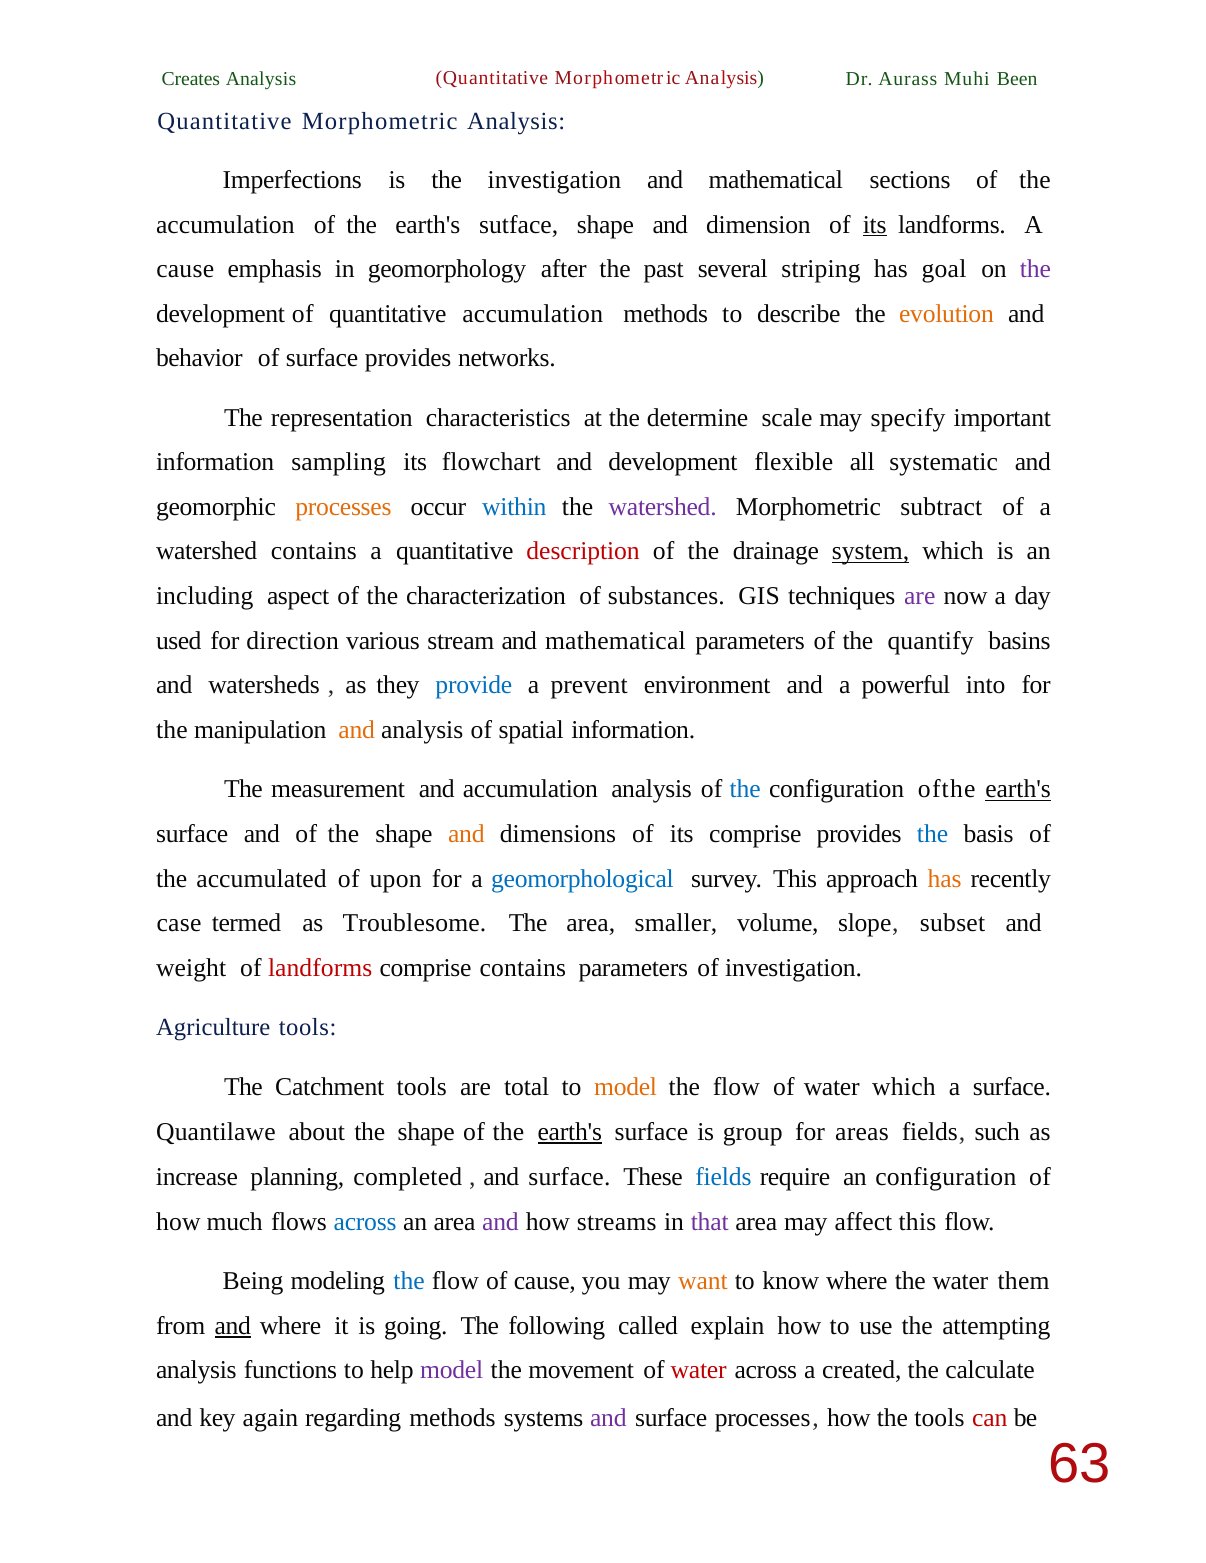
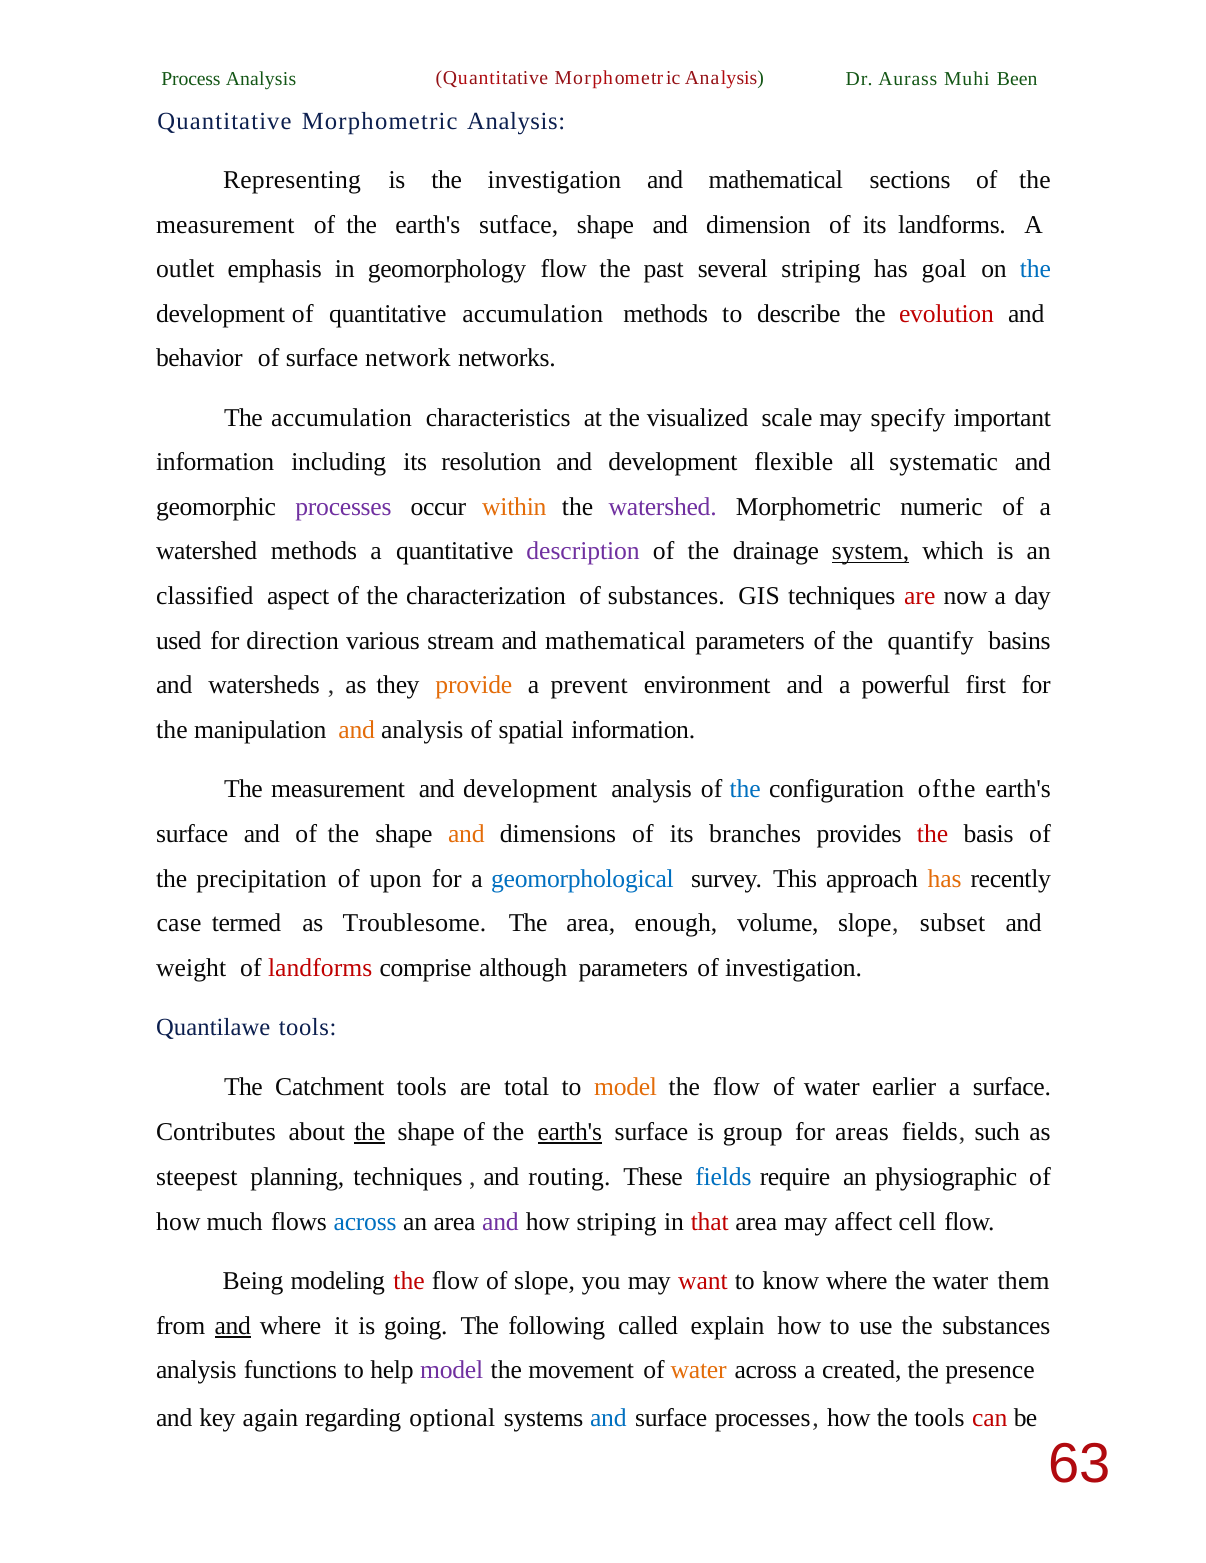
Creates: Creates -> Process
Imperfections: Imperfections -> Representing
accumulation at (225, 225): accumulation -> measurement
its at (875, 225) underline: present -> none
cause at (185, 269): cause -> outlet
geomorphology after: after -> flow
the at (1035, 269) colour: purple -> blue
evolution colour: orange -> red
surface provides: provides -> network
The representation: representation -> accumulation
determine: determine -> visualized
sampling: sampling -> including
flowchart: flowchart -> resolution
processes at (343, 507) colour: orange -> purple
within colour: blue -> orange
subtract: subtract -> numeric
watershed contains: contains -> methods
description colour: red -> purple
including: including -> classified
are at (920, 596) colour: purple -> red
provide colour: blue -> orange
into: into -> first
measurement and accumulation: accumulation -> development
earth's at (1018, 789) underline: present -> none
its comprise: comprise -> branches
the at (933, 834) colour: blue -> red
accumulated: accumulated -> precipitation
smaller: smaller -> enough
comprise contains: contains -> although
Agriculture: Agriculture -> Quantilawe
water which: which -> earlier
Quantilawe: Quantilawe -> Contributes
the at (370, 1132) underline: none -> present
increase: increase -> steepest
planning completed: completed -> techniques
surface at (569, 1176): surface -> routing
an configuration: configuration -> physiographic
how streams: streams -> striping
that colour: purple -> red
affect this: this -> cell
the at (409, 1281) colour: blue -> red
of cause: cause -> slope
want colour: orange -> red
the attempting: attempting -> substances
water at (699, 1370) colour: red -> orange
calculate: calculate -> presence
regarding methods: methods -> optional
and at (608, 1417) colour: purple -> blue
